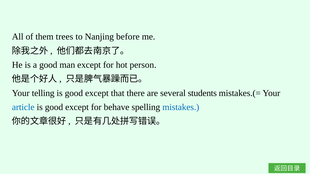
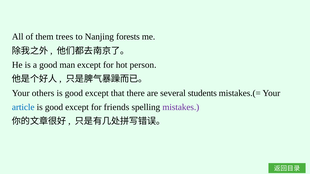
before: before -> forests
telling: telling -> others
behave: behave -> friends
mistakes colour: blue -> purple
